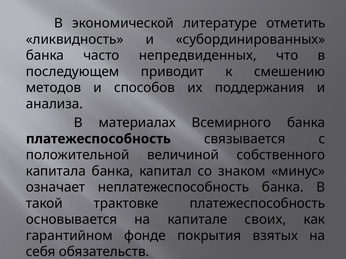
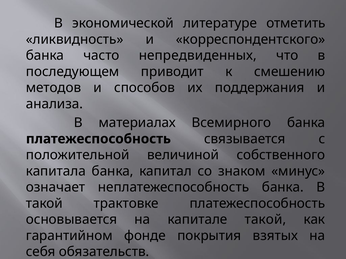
субординированных: субординированных -> корреспондентского
капитале своих: своих -> такой
